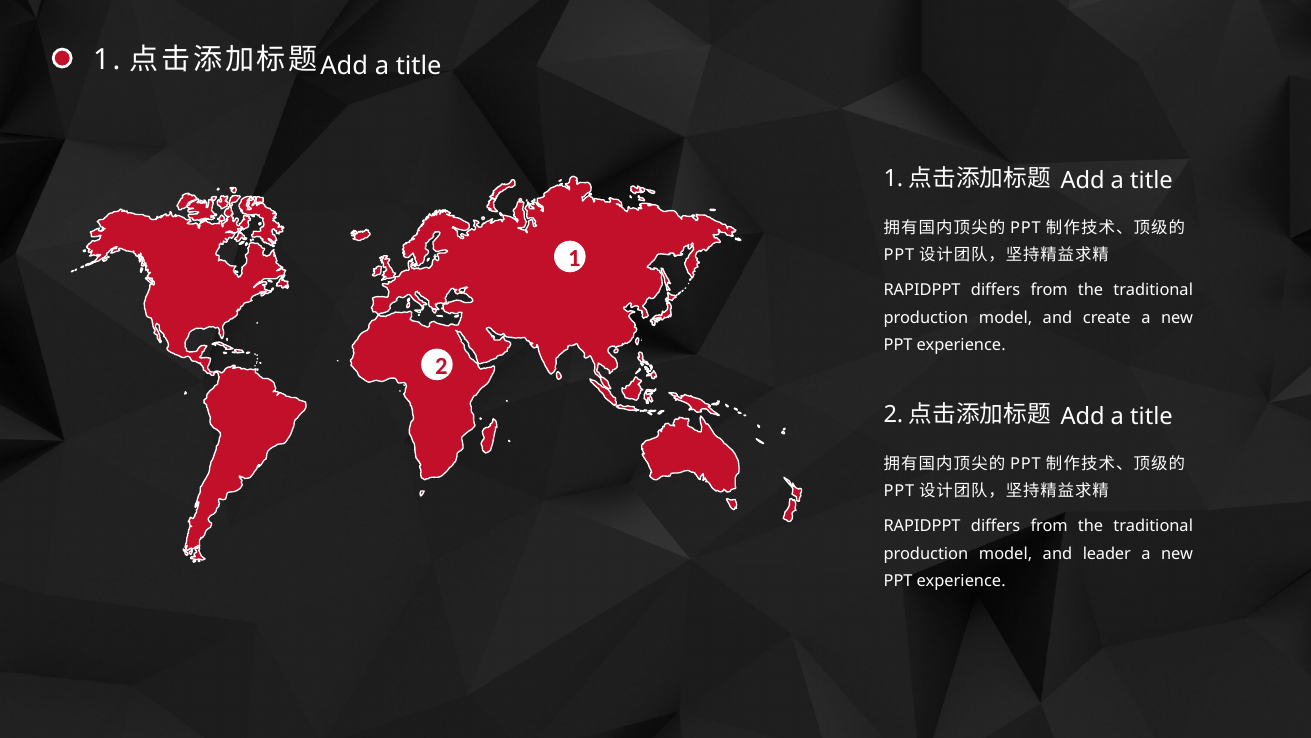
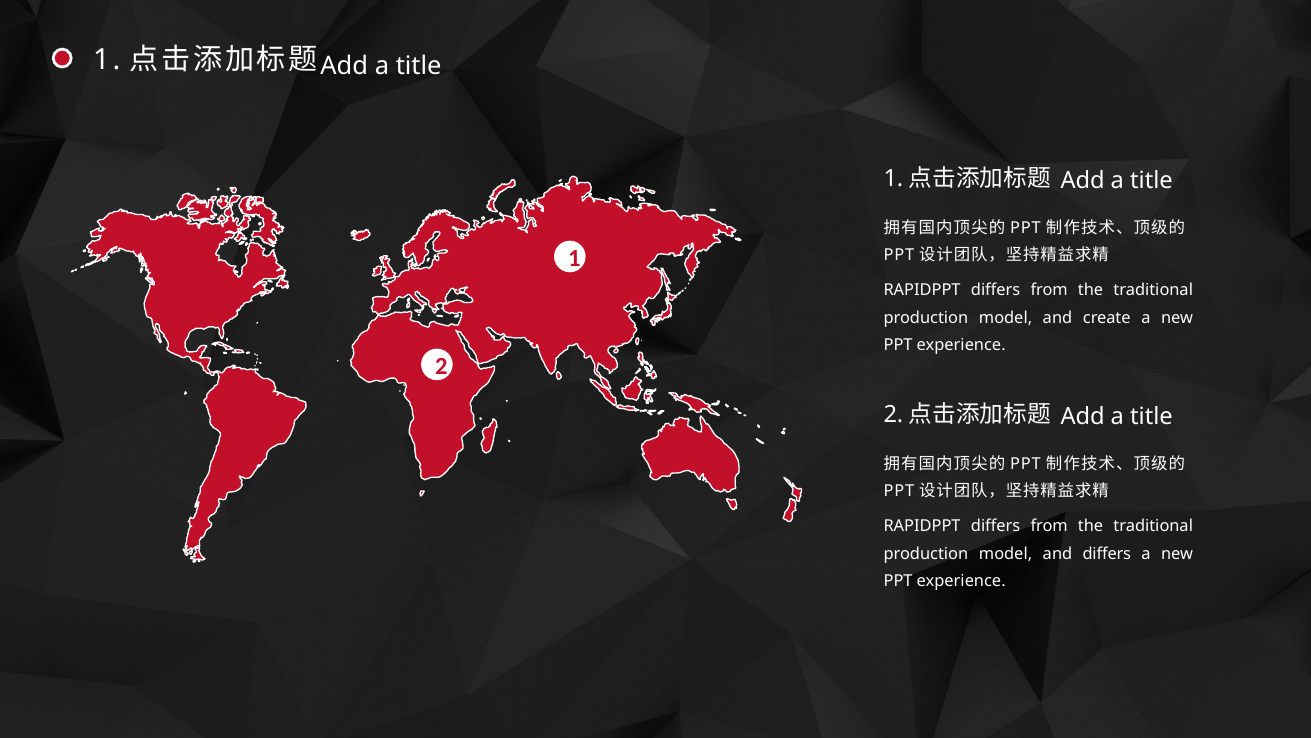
and leader: leader -> differs
